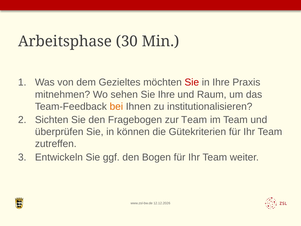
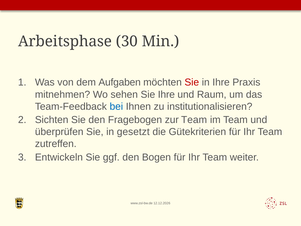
Gezieltes: Gezieltes -> Aufgaben
bei colour: orange -> blue
können: können -> gesetzt
